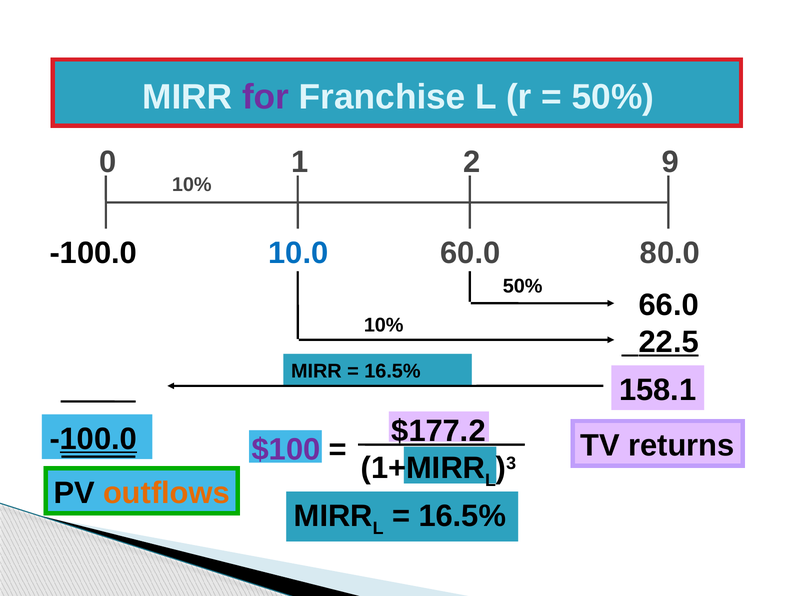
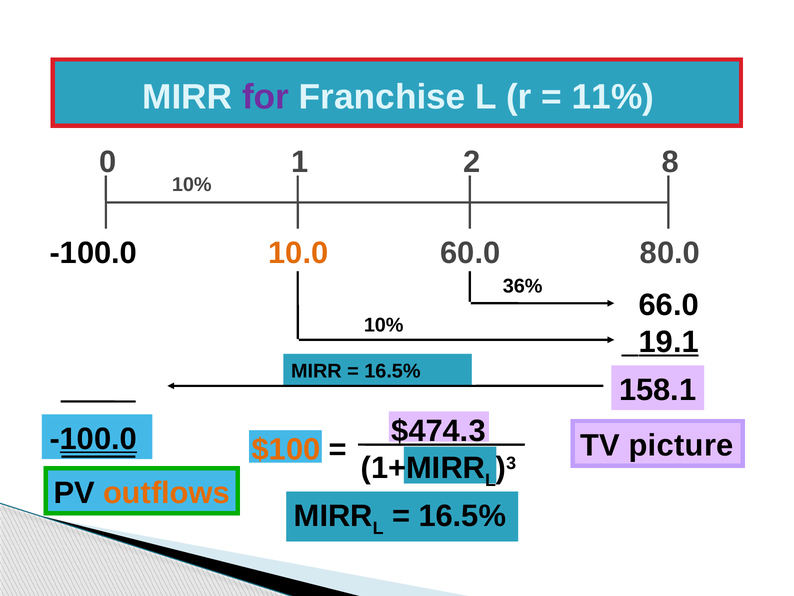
50% at (613, 97): 50% -> 11%
9: 9 -> 8
10.0 colour: blue -> orange
50% at (523, 286): 50% -> 36%
22.5: 22.5 -> 19.1
$177.2: $177.2 -> $474.3
returns: returns -> picture
$100 colour: purple -> orange
